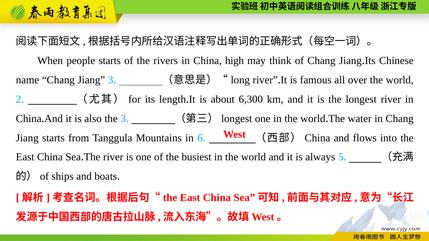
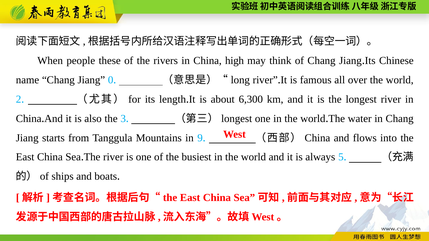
people starts: starts -> these
Jiang 3: 3 -> 0
6: 6 -> 9
